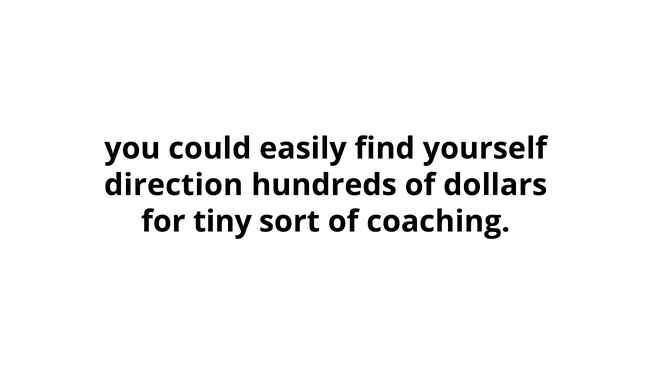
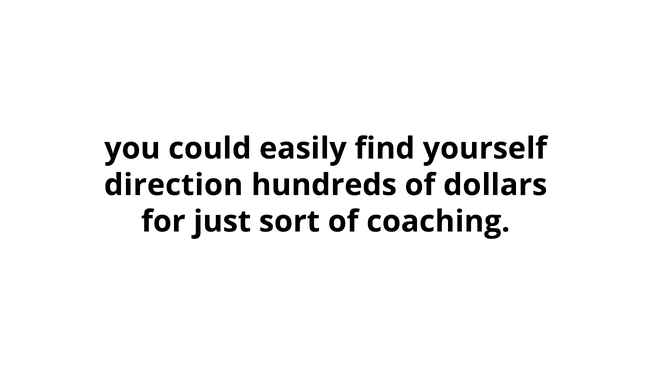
tiny: tiny -> just
